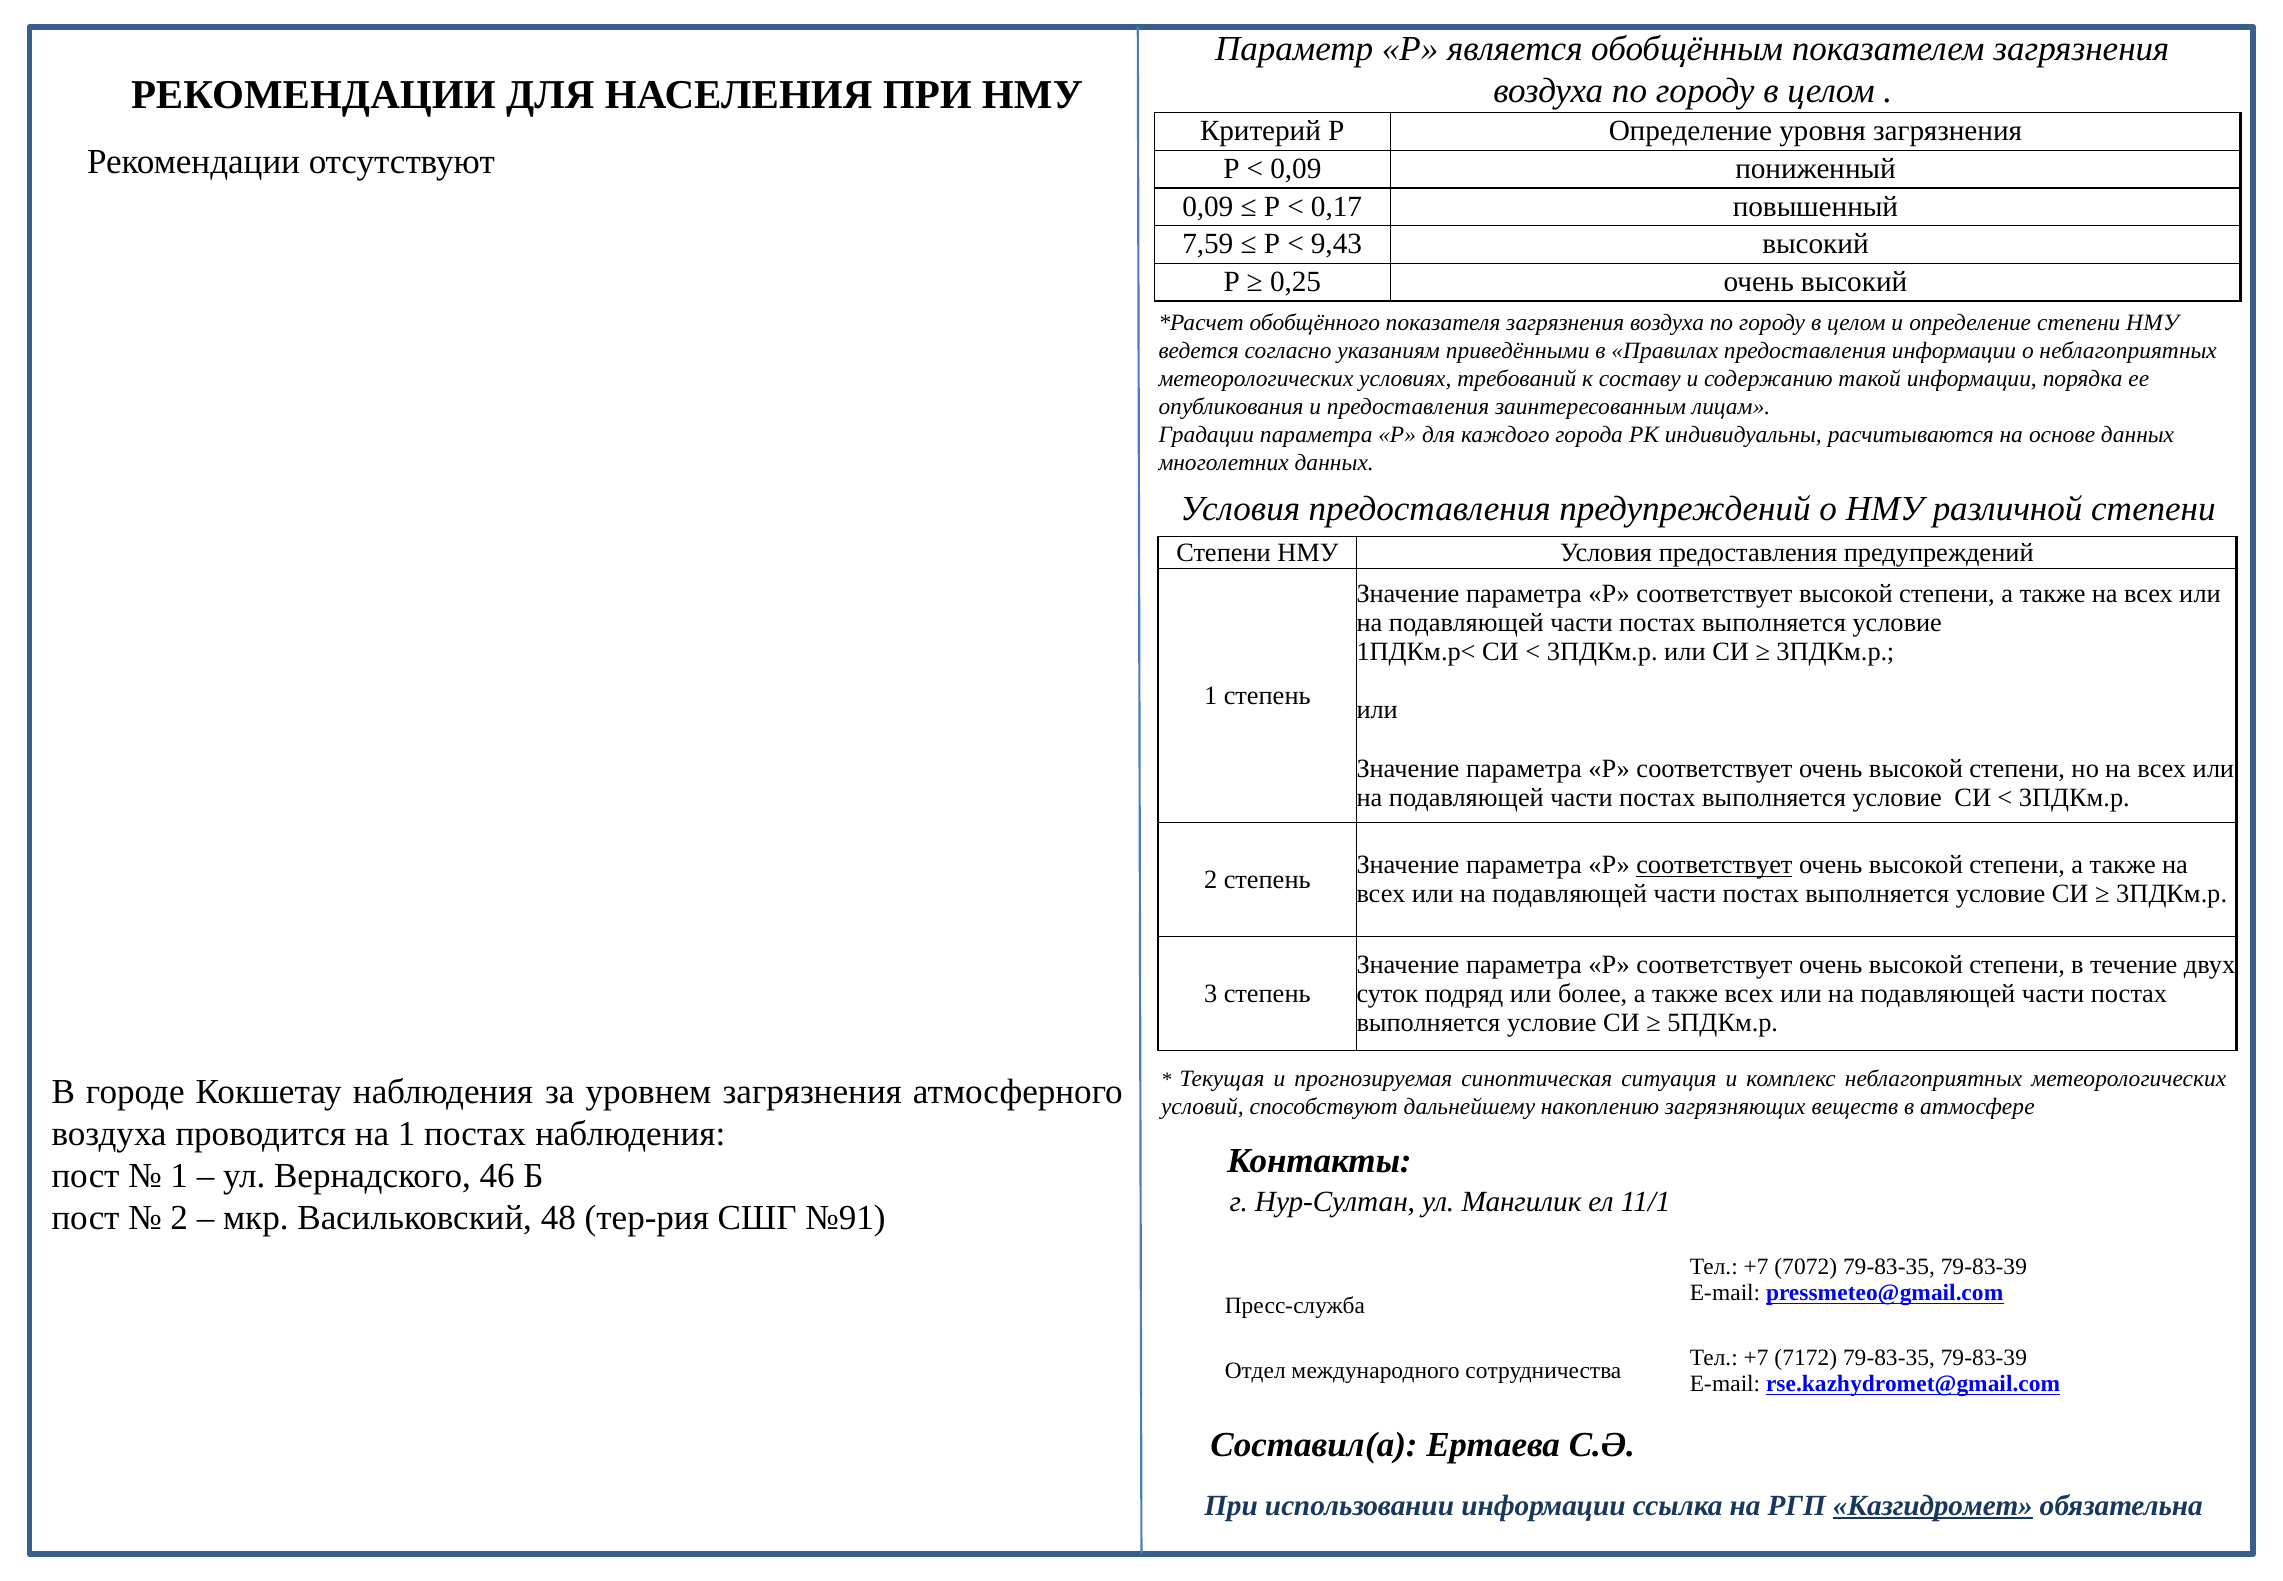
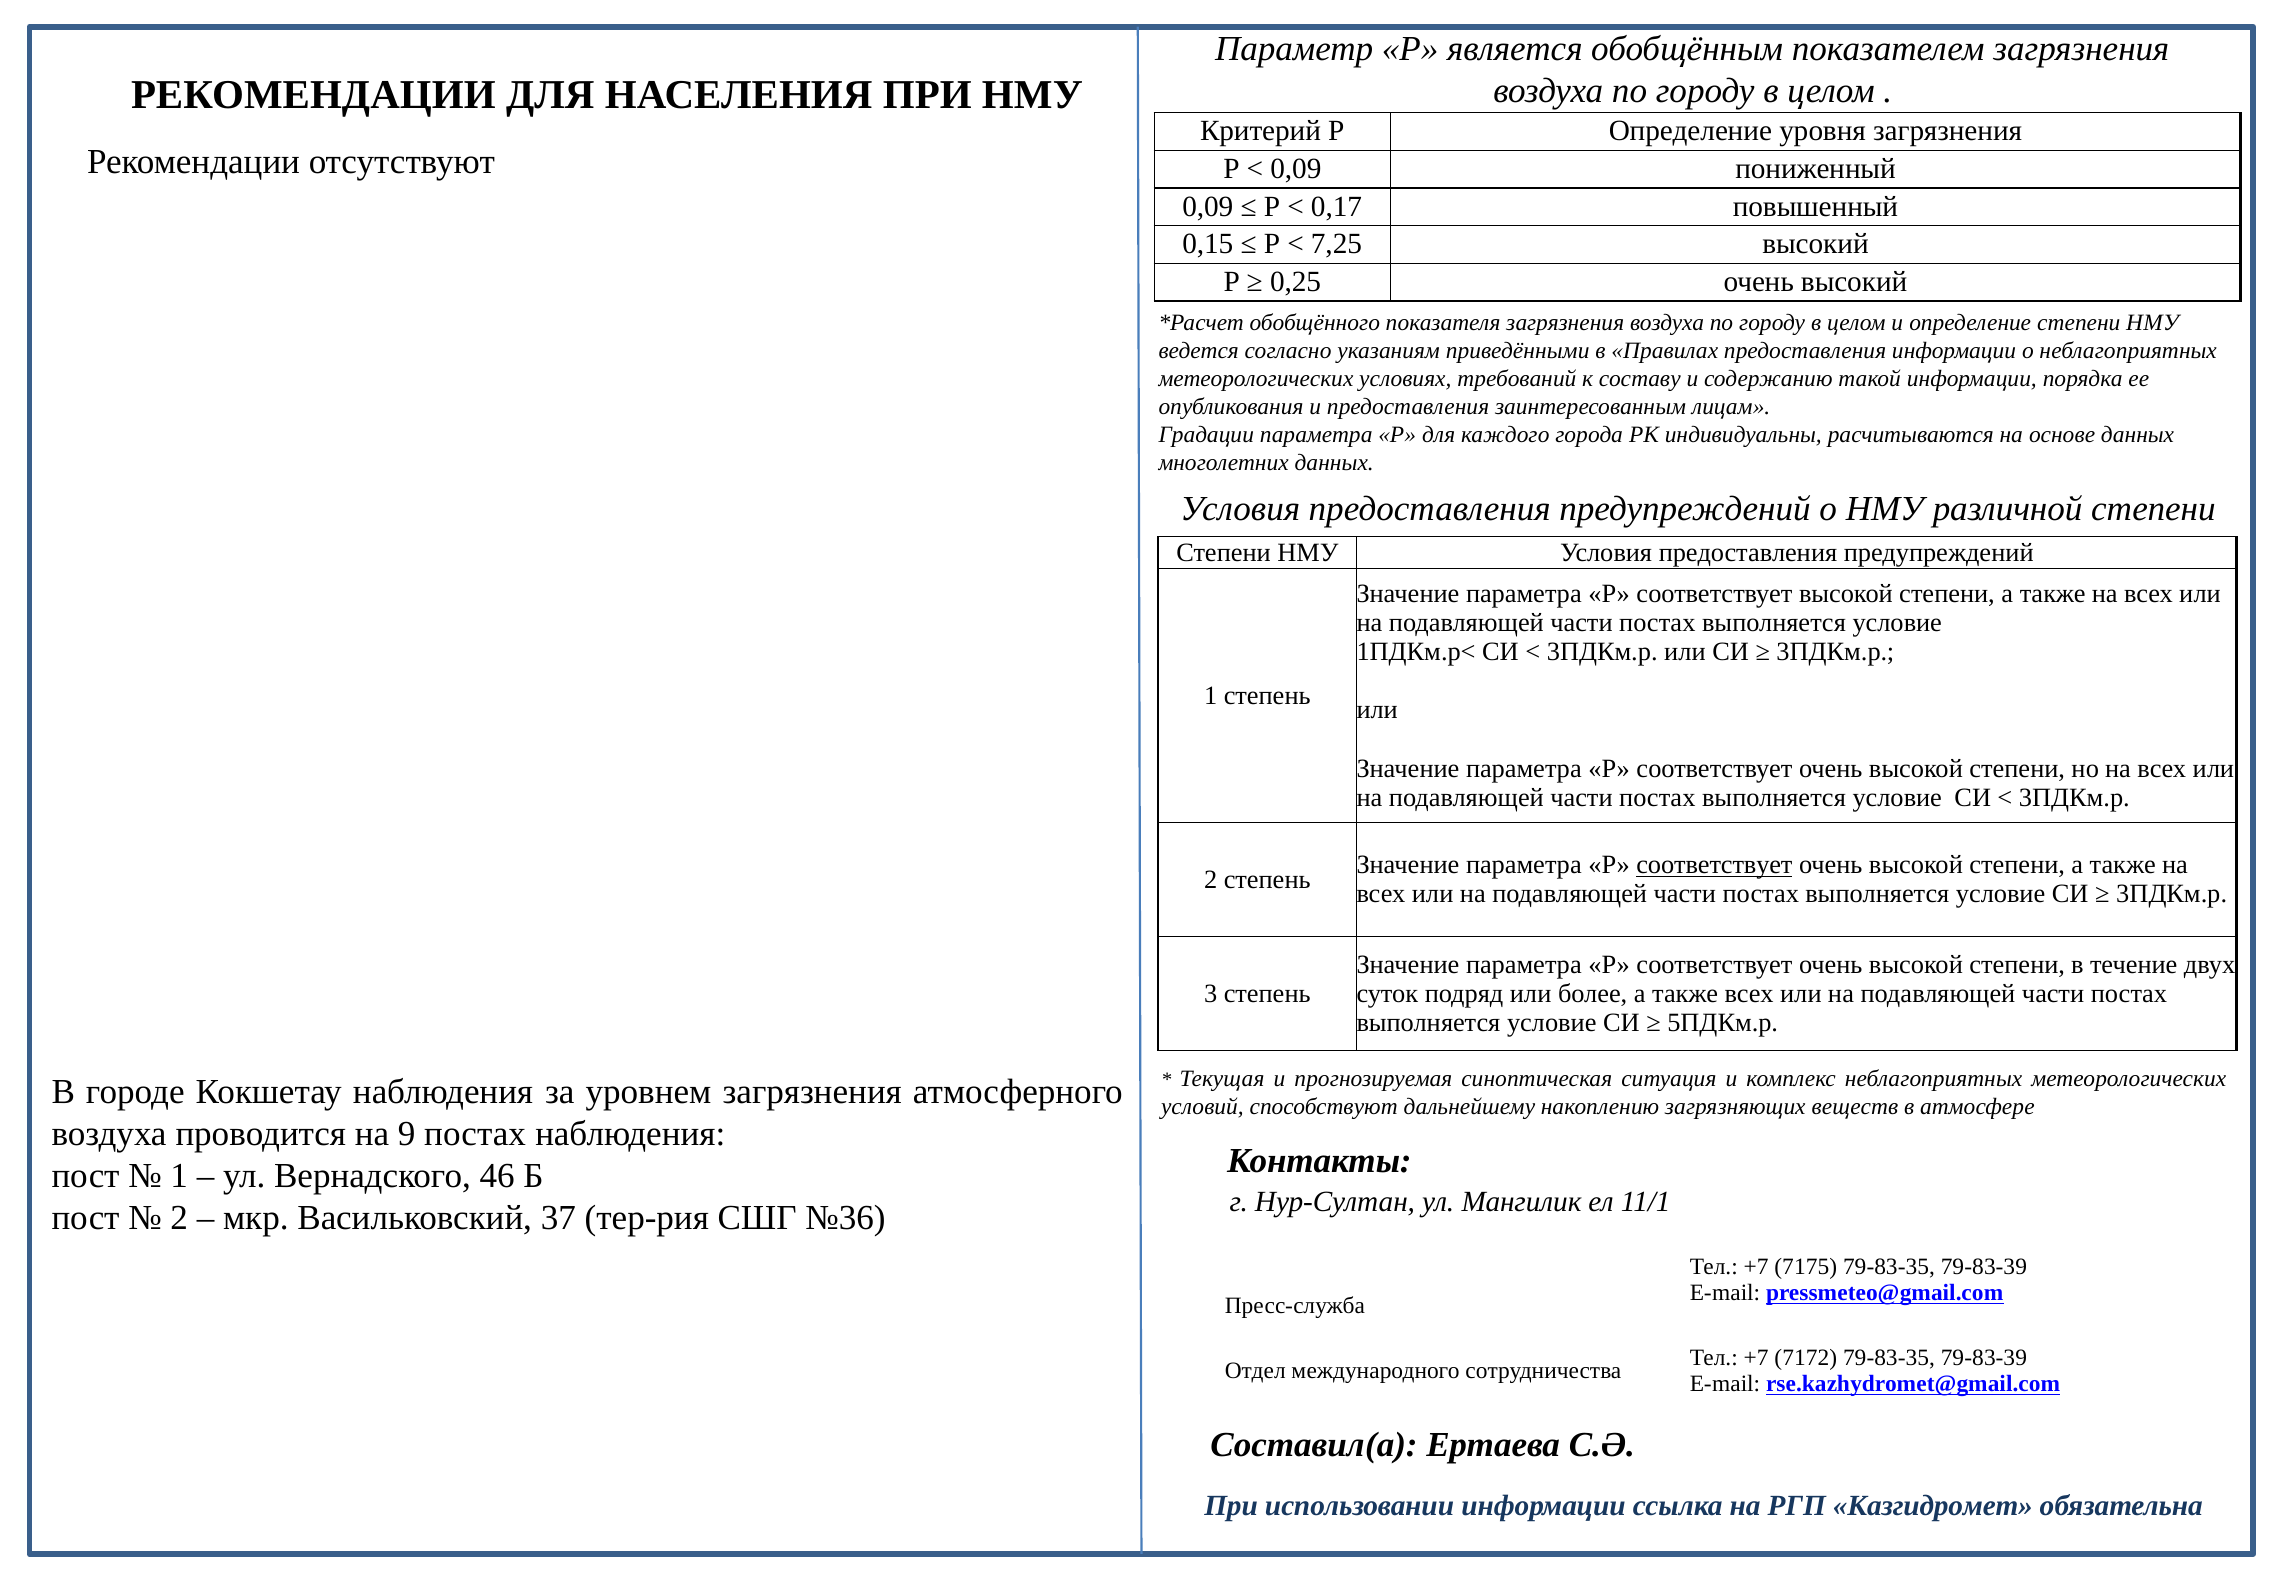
7,59: 7,59 -> 0,15
9,43: 9,43 -> 7,25
на 1: 1 -> 9
48: 48 -> 37
№91: №91 -> №36
7072: 7072 -> 7175
Казгидромет underline: present -> none
